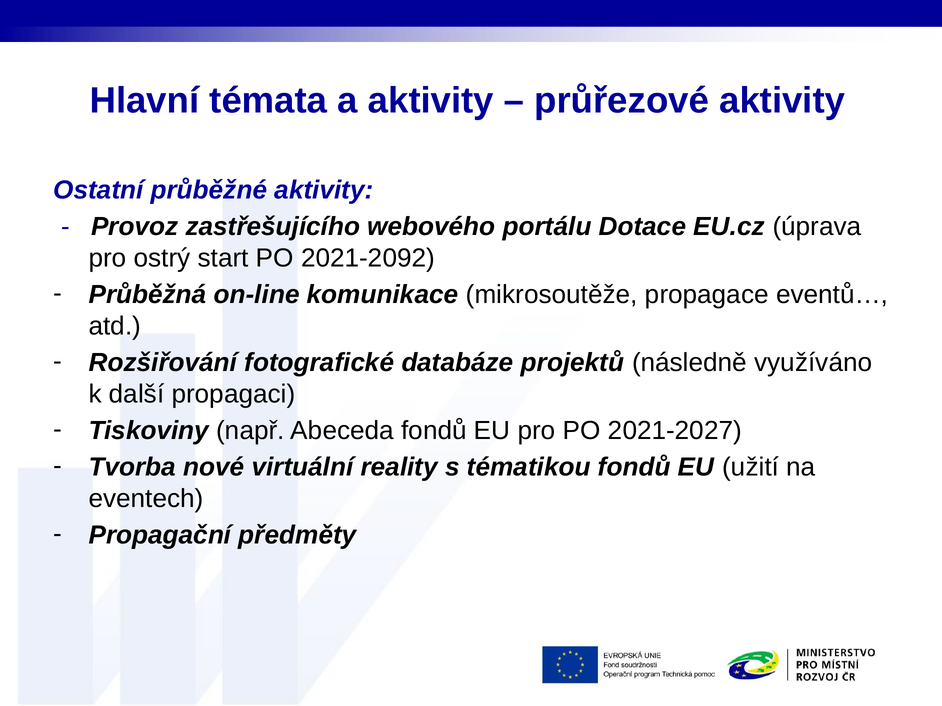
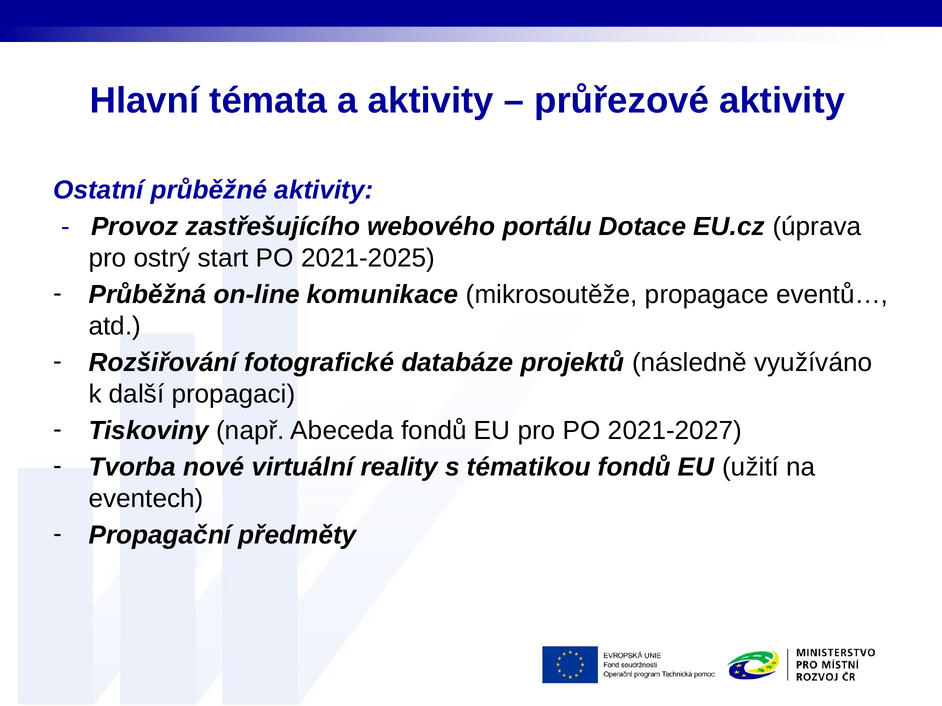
2021-2092: 2021-2092 -> 2021-2025
